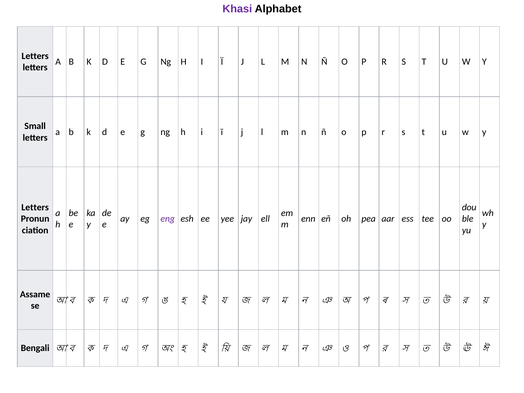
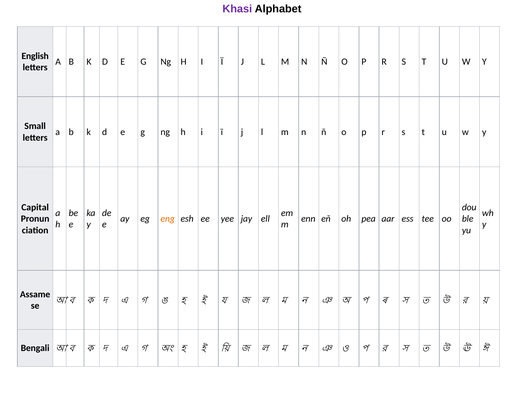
Letters at (35, 56): Letters -> English
Letters at (35, 207): Letters -> Capital
eng colour: purple -> orange
